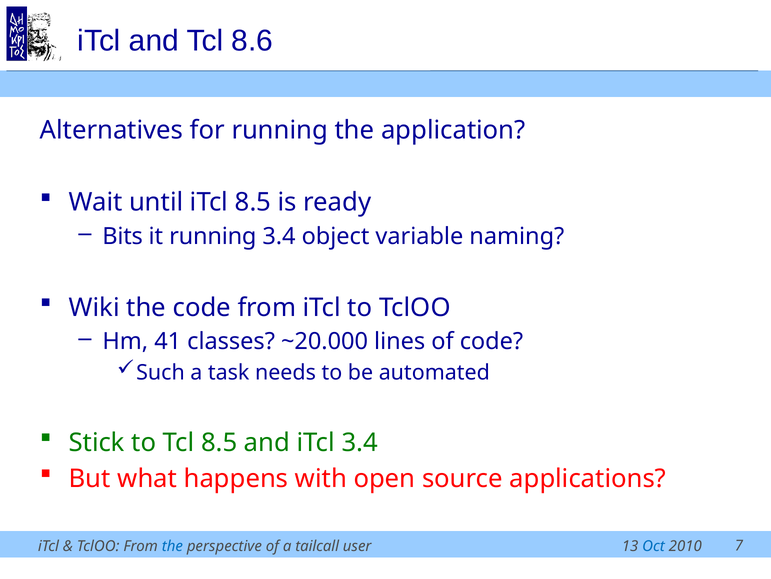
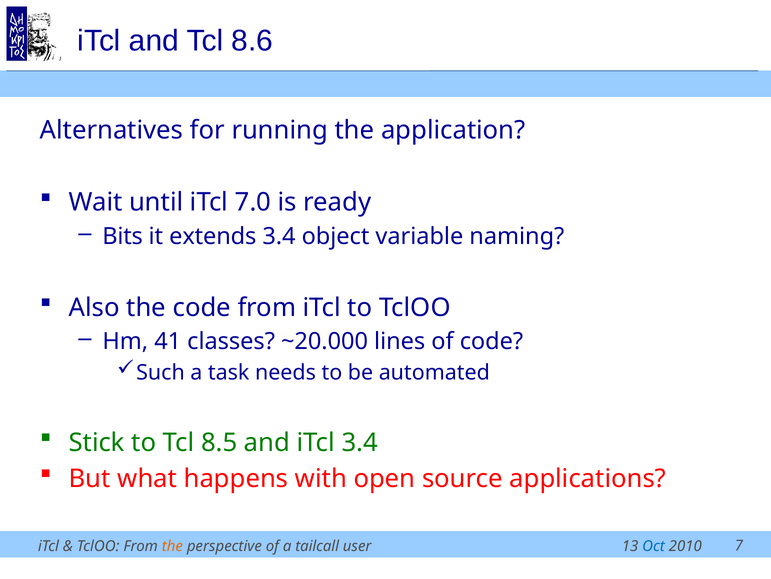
iTcl 8.5: 8.5 -> 7.0
it running: running -> extends
Wiki: Wiki -> Also
the at (172, 546) colour: blue -> orange
